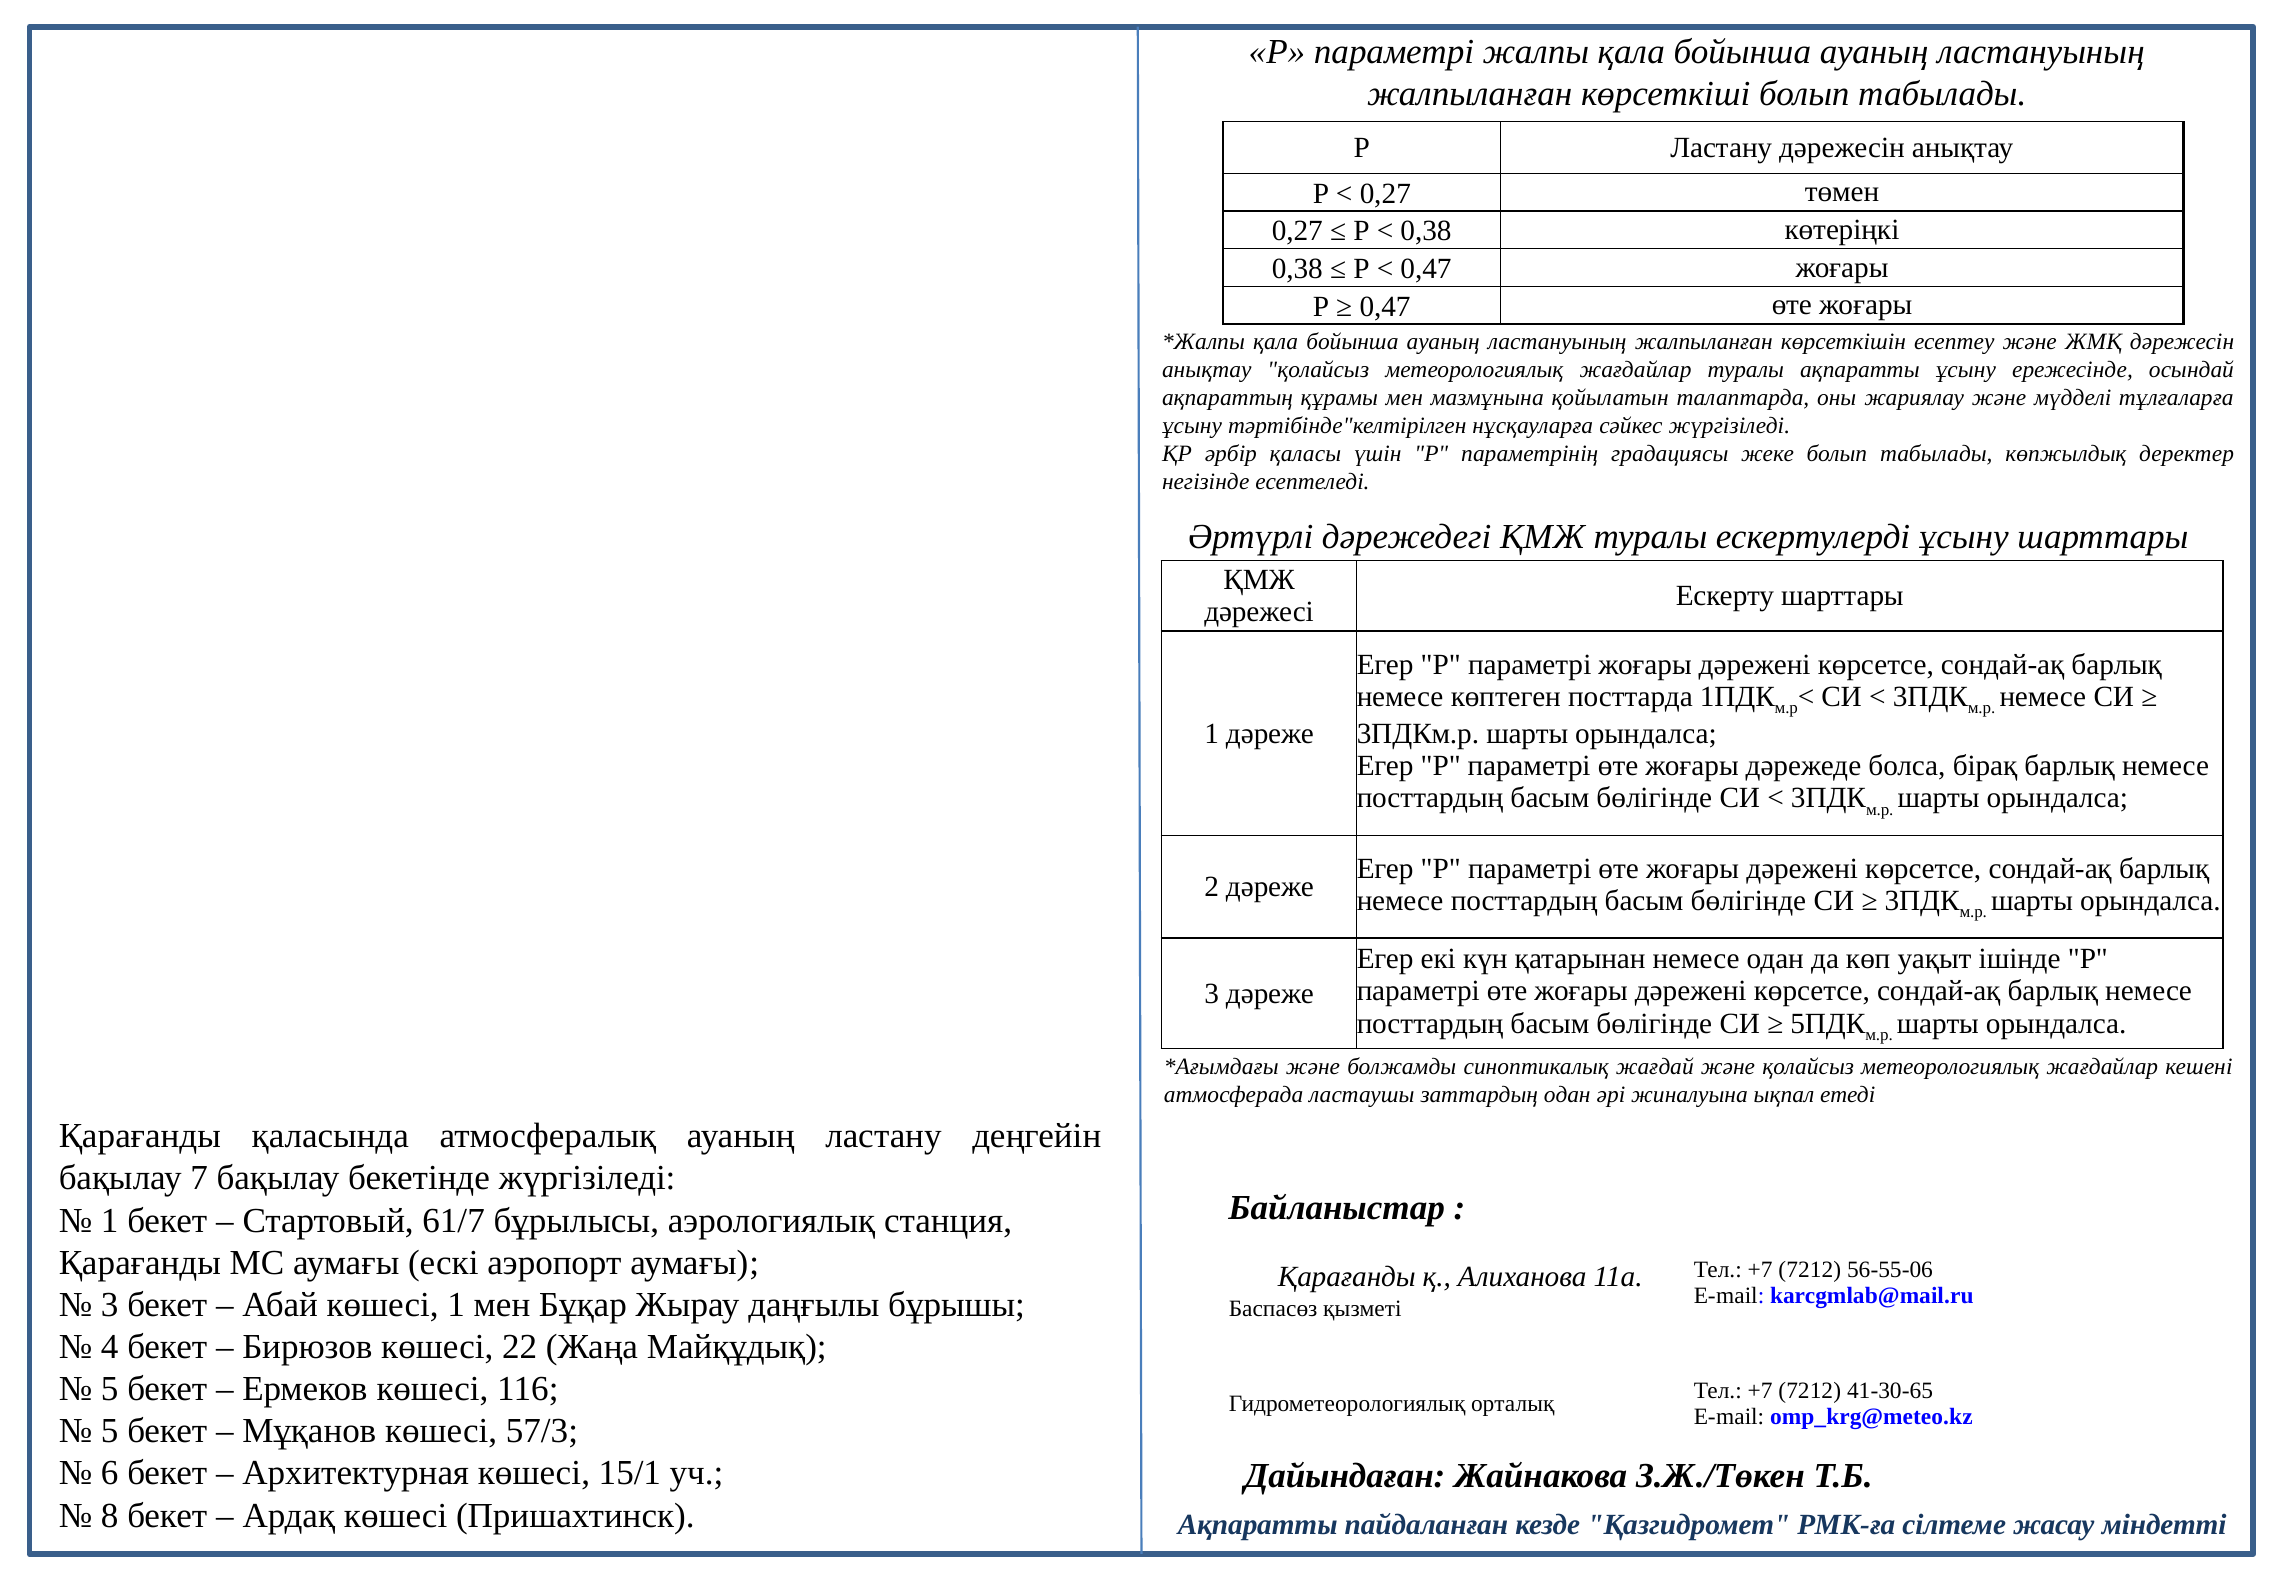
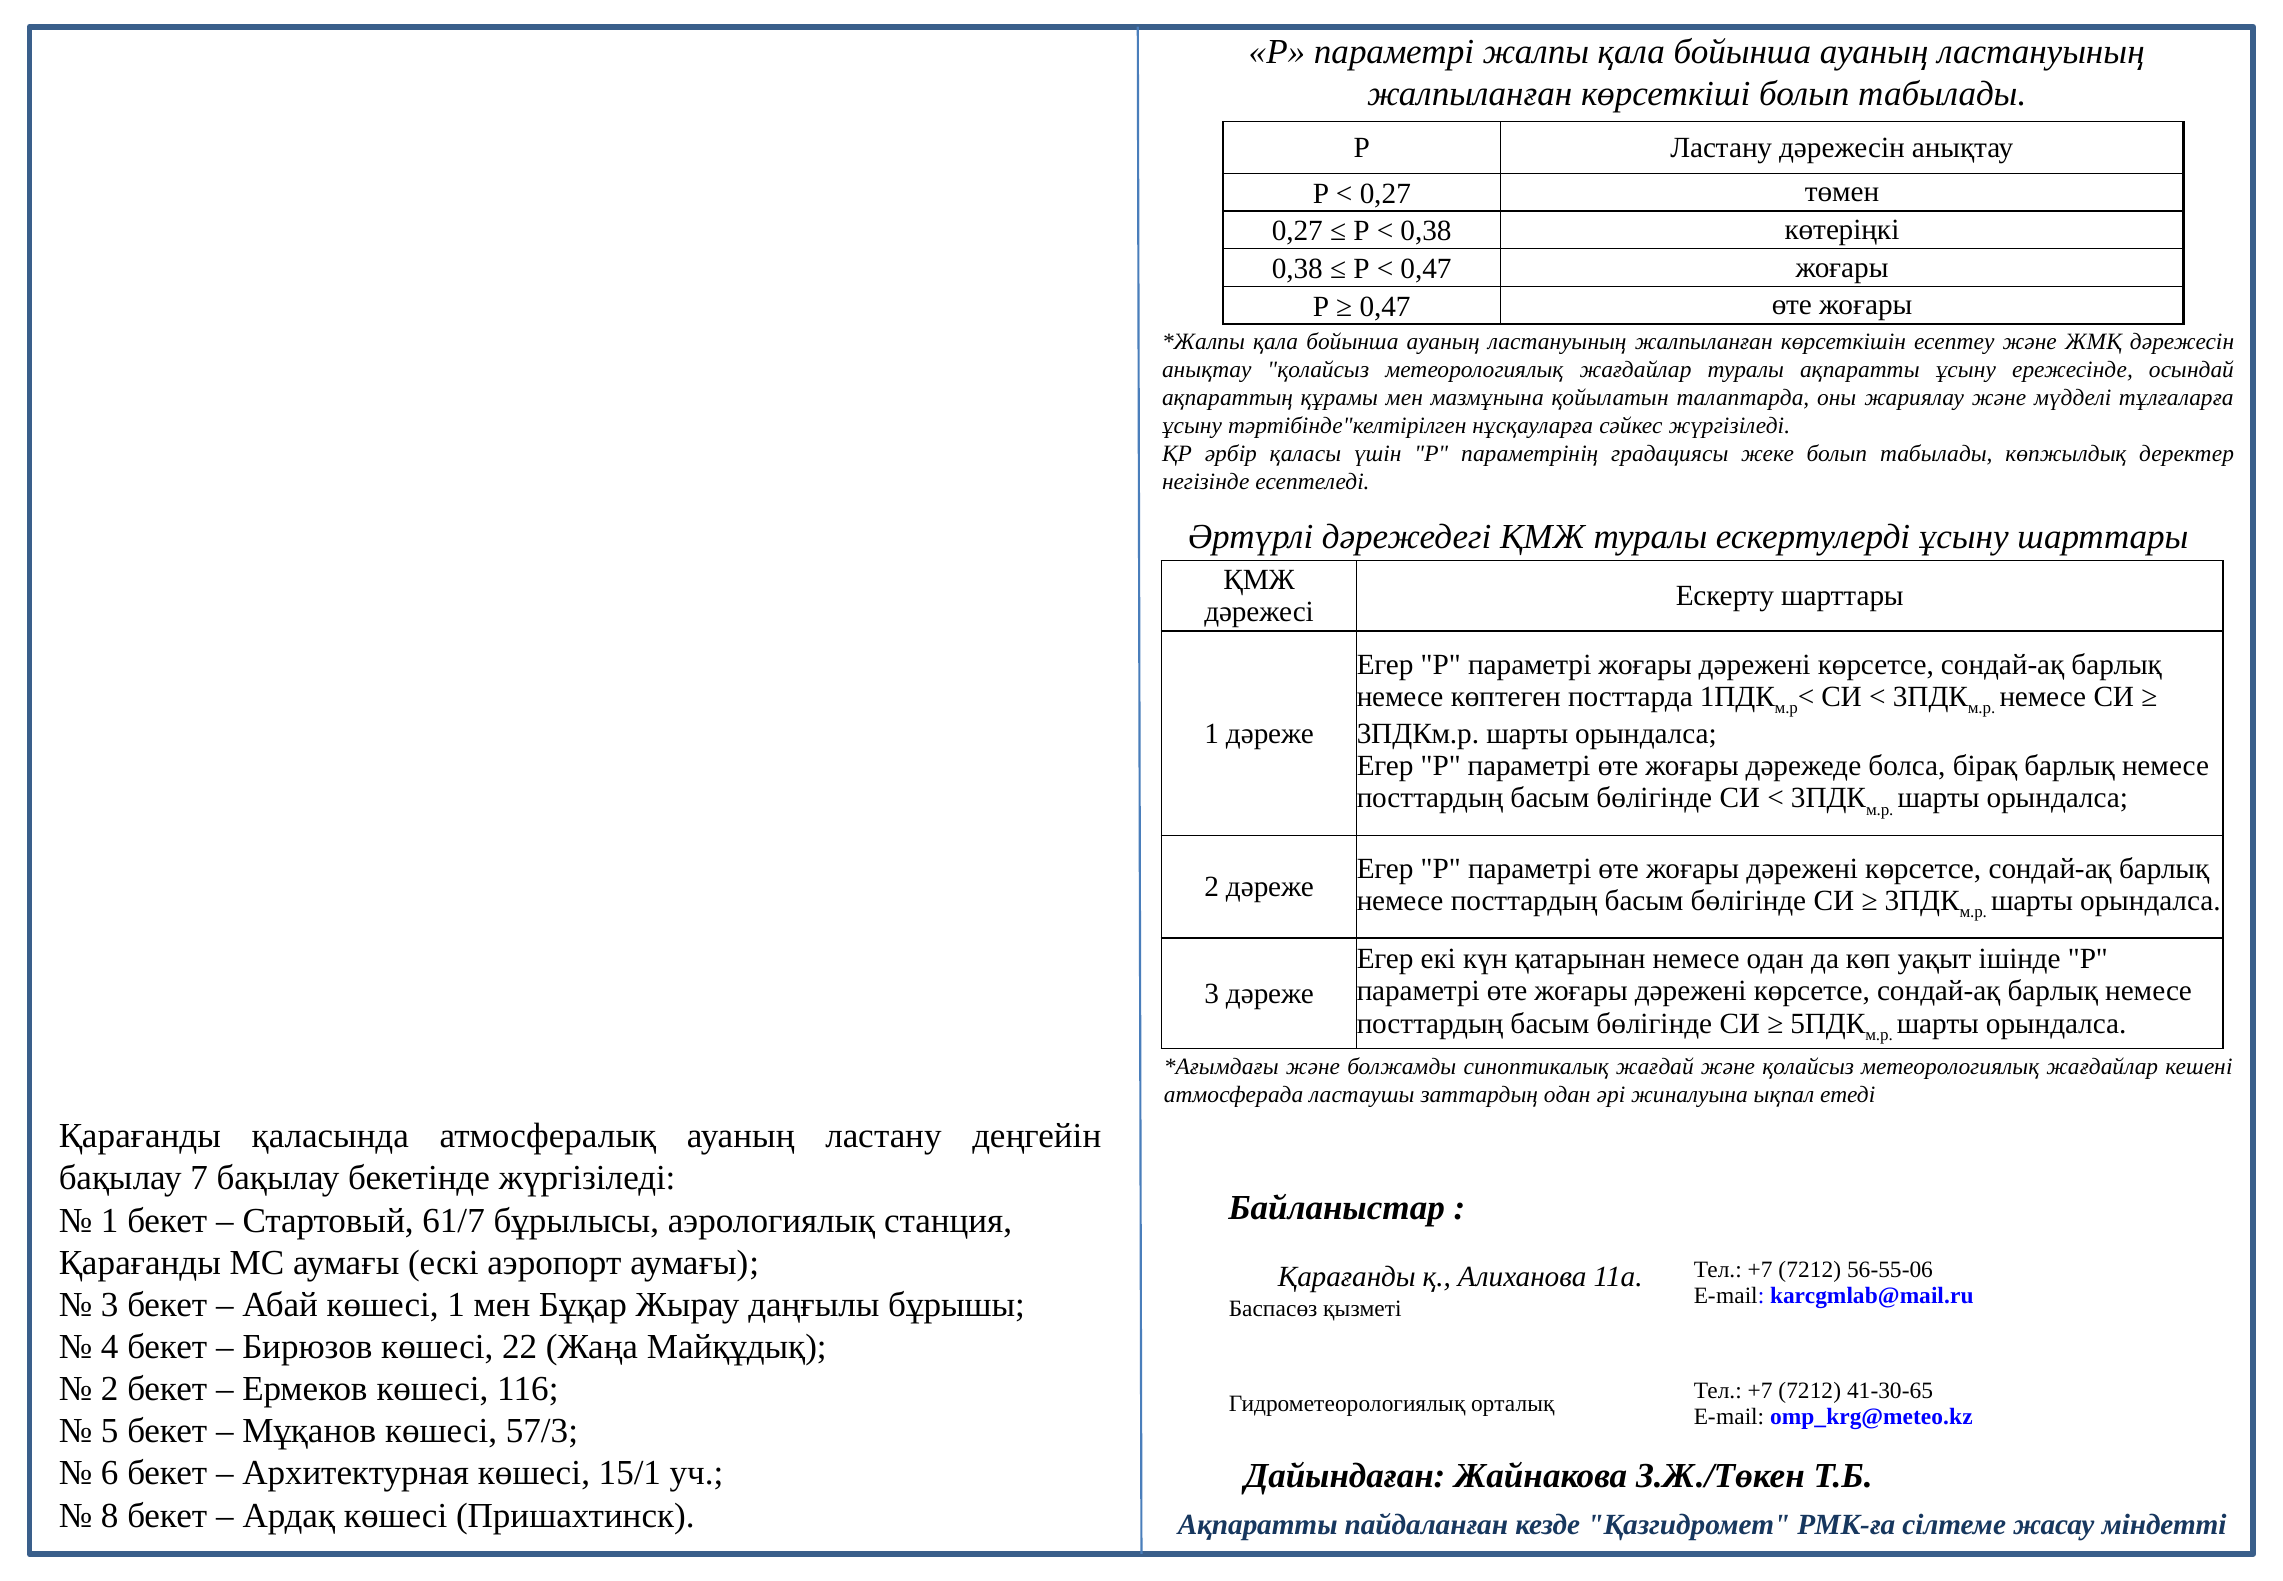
5 at (110, 1389): 5 -> 2
